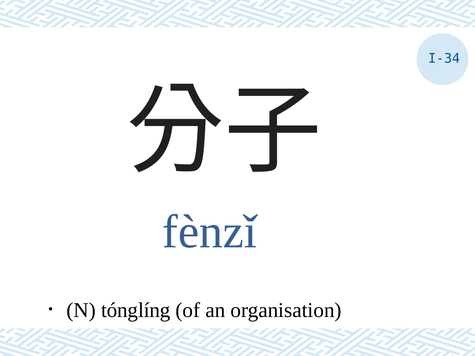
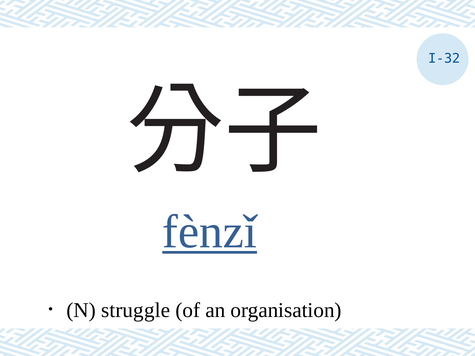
I-34: I-34 -> I-32
fènzǐ underline: none -> present
tónglíng: tónglíng -> struggle
